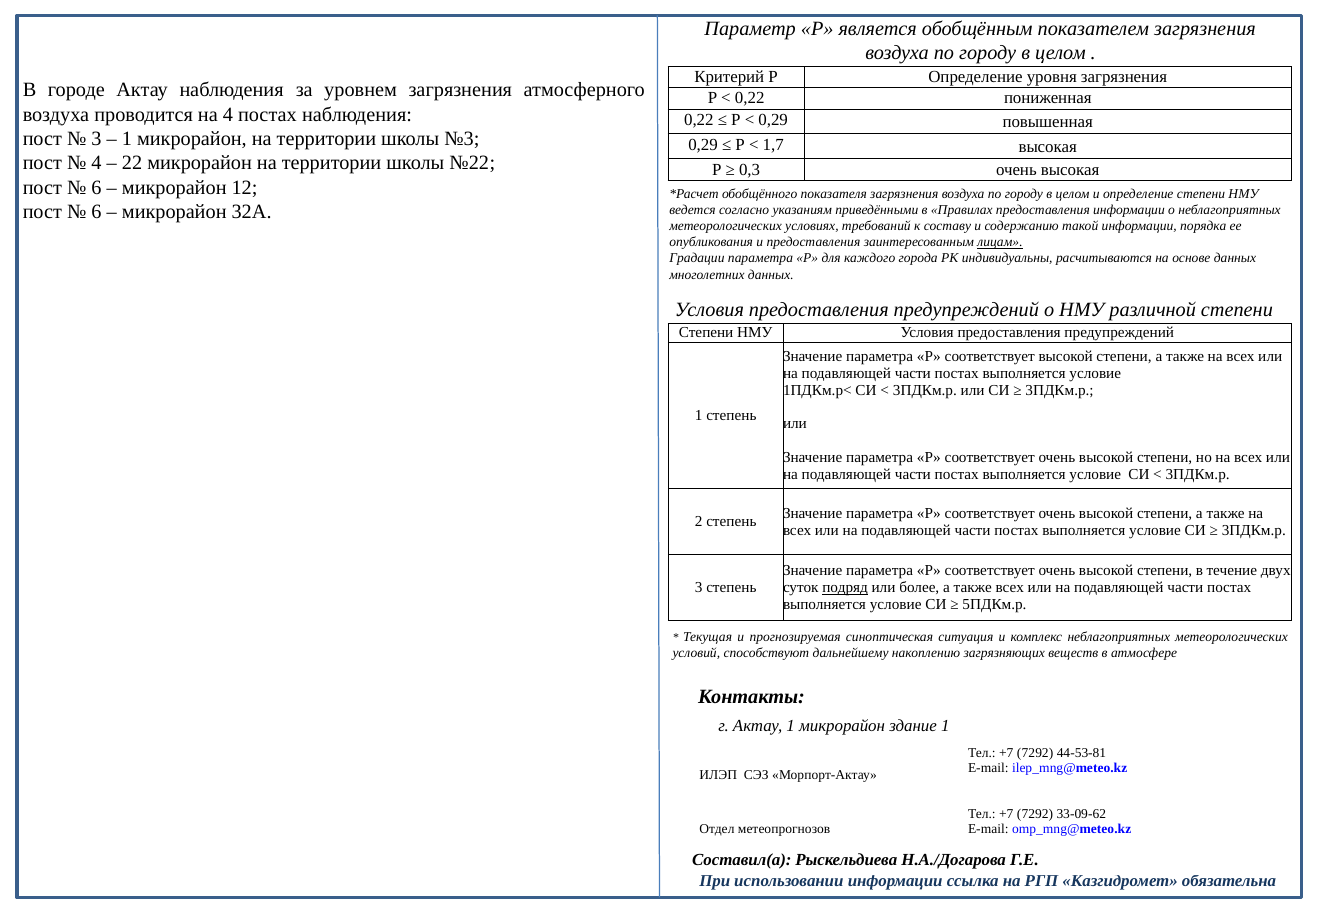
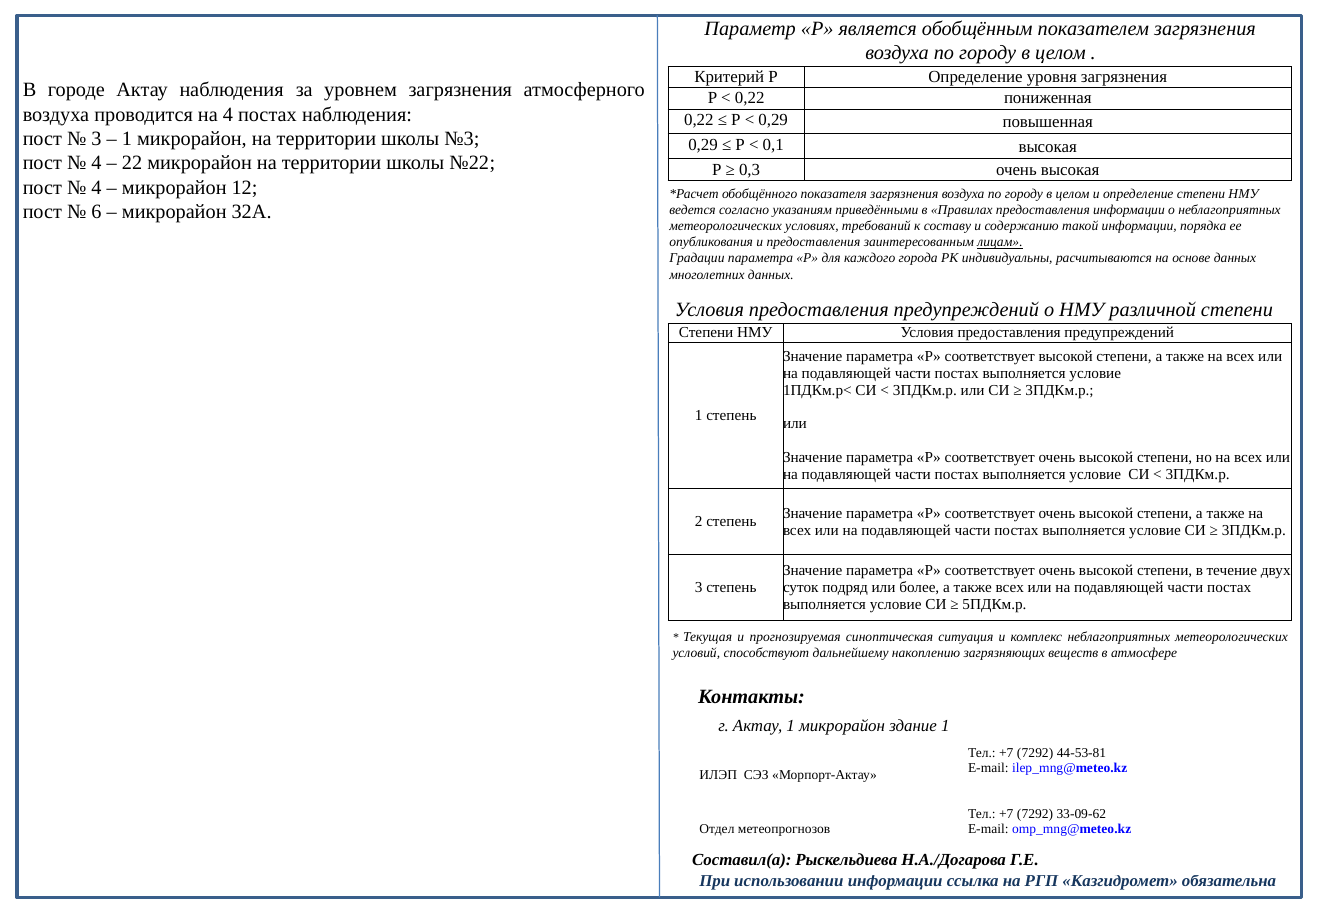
1,7: 1,7 -> 0,1
6 at (96, 187): 6 -> 4
подряд underline: present -> none
